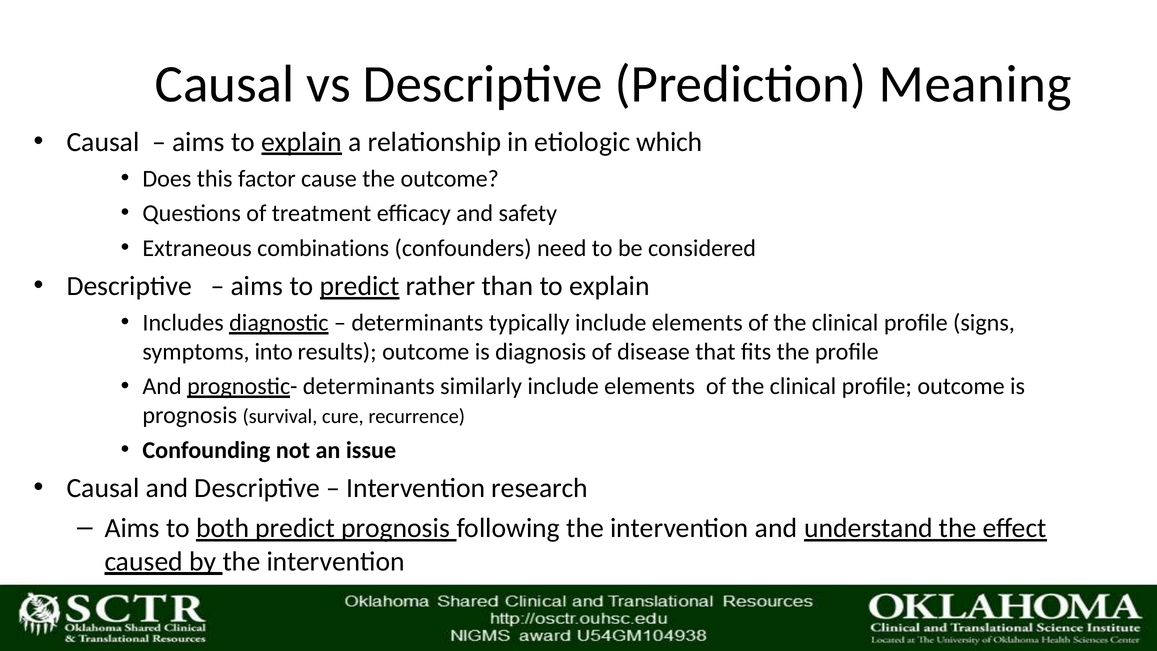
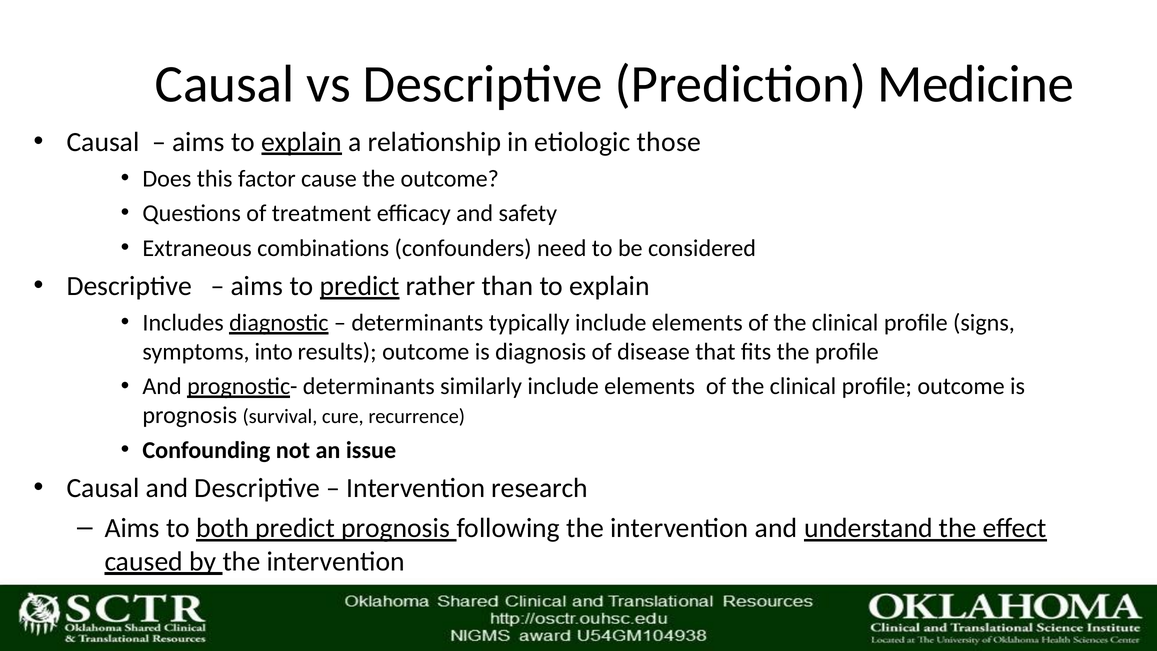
Meaning: Meaning -> Medicine
which: which -> those
